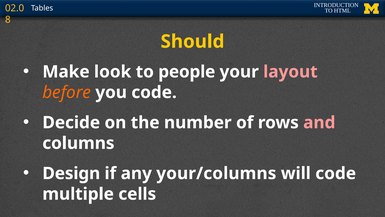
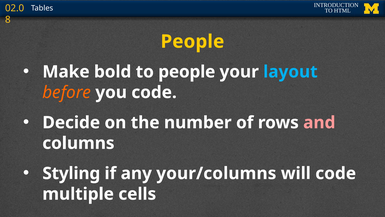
Should at (192, 41): Should -> People
look: look -> bold
layout colour: pink -> light blue
Design: Design -> Styling
